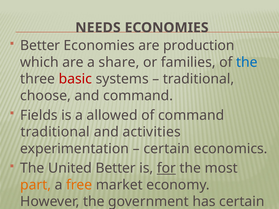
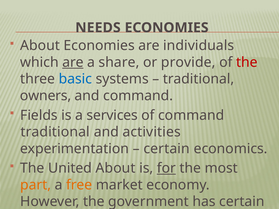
Better at (40, 46): Better -> About
production: production -> individuals
are at (73, 62) underline: none -> present
families: families -> provide
the at (247, 62) colour: blue -> red
basic colour: red -> blue
choose: choose -> owners
allowed: allowed -> services
United Better: Better -> About
